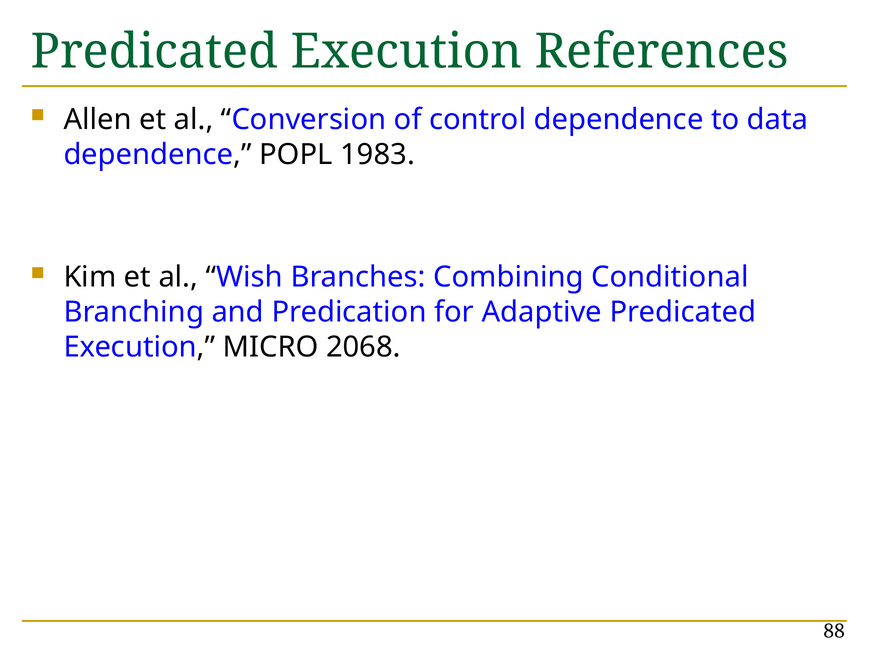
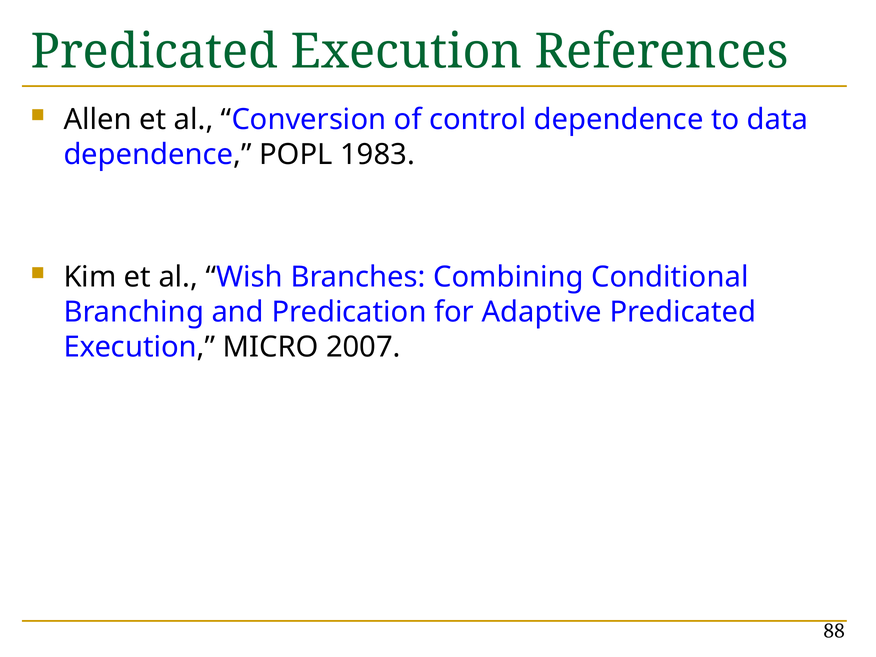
2068: 2068 -> 2007
